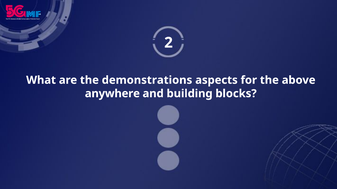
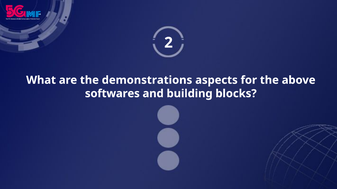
anywhere: anywhere -> softwares
